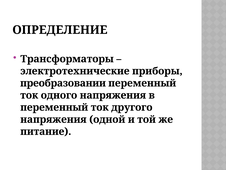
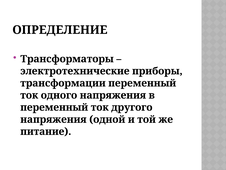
преобразовании: преобразовании -> трансформации
